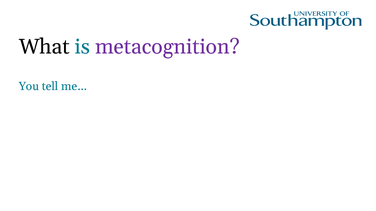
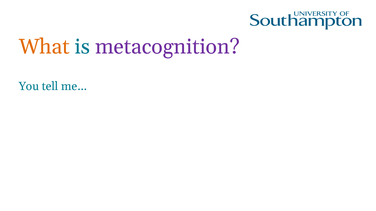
What colour: black -> orange
